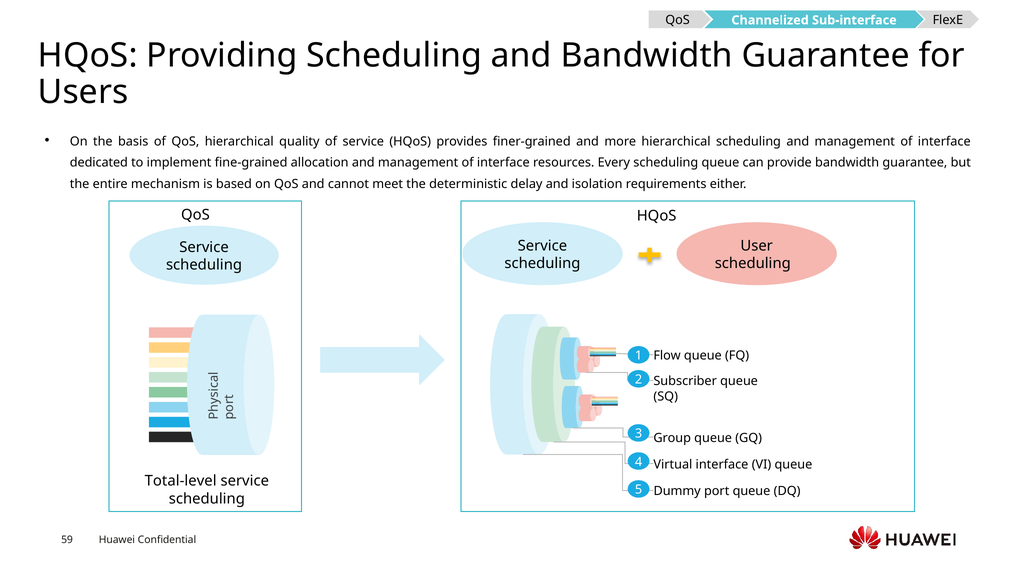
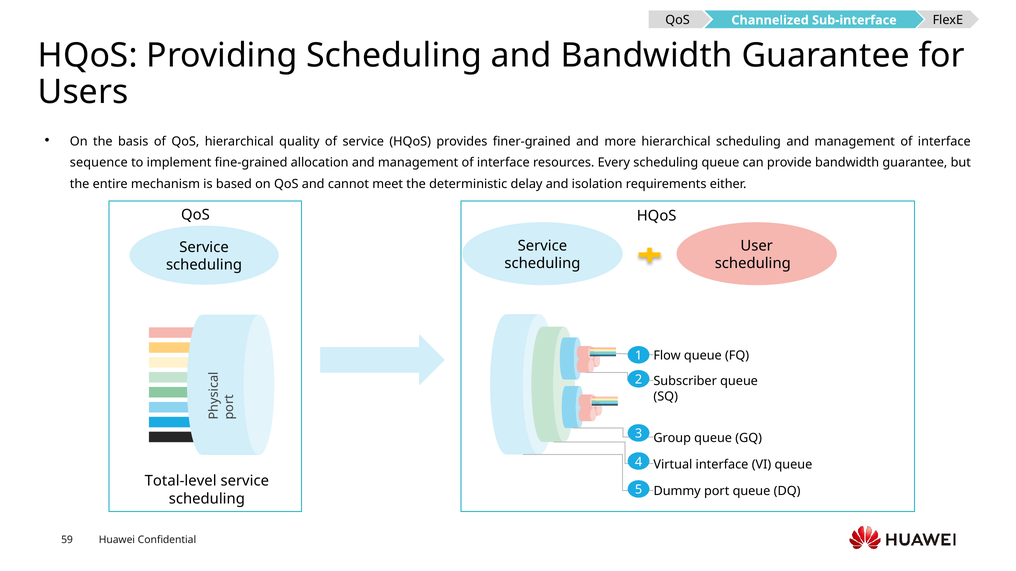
dedicated: dedicated -> sequence
